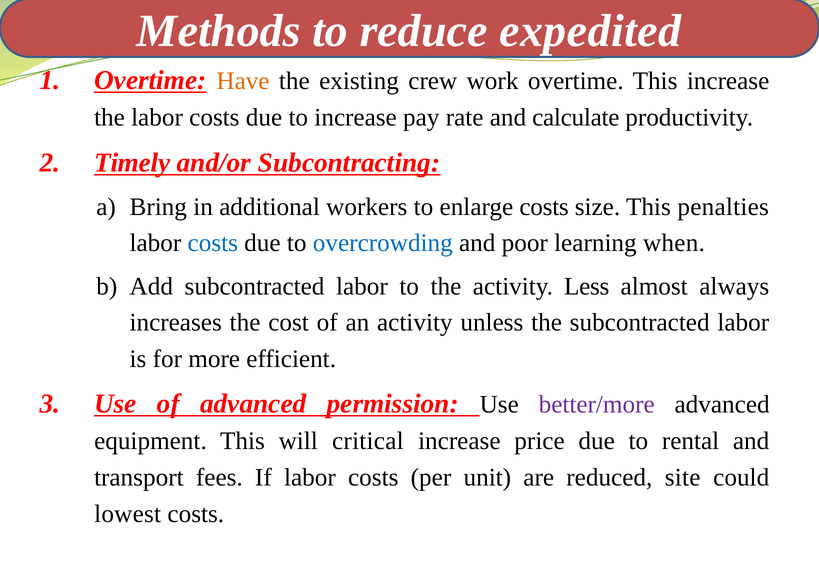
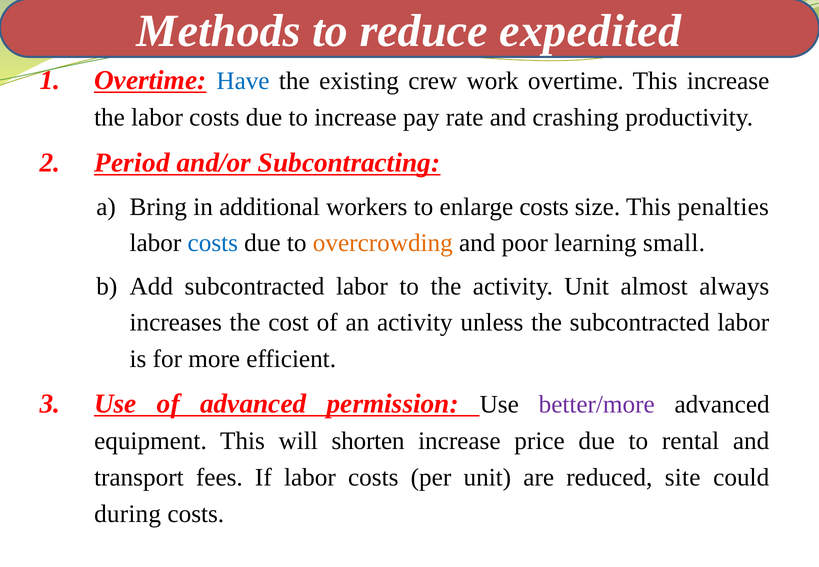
Have colour: orange -> blue
calculate: calculate -> crashing
Timely: Timely -> Period
overcrowding colour: blue -> orange
when: when -> small
activity Less: Less -> Unit
critical: critical -> shorten
lowest: lowest -> during
